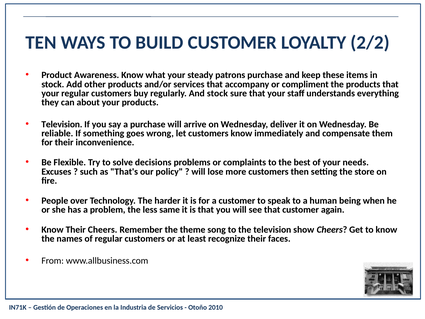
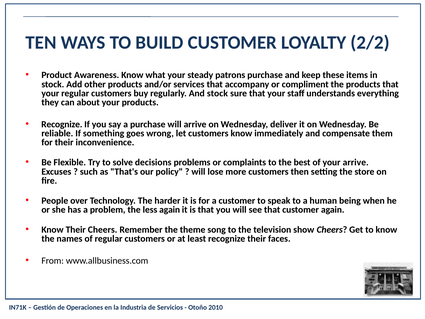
Television at (62, 124): Television -> Recognize
your needs: needs -> arrive
less same: same -> again
